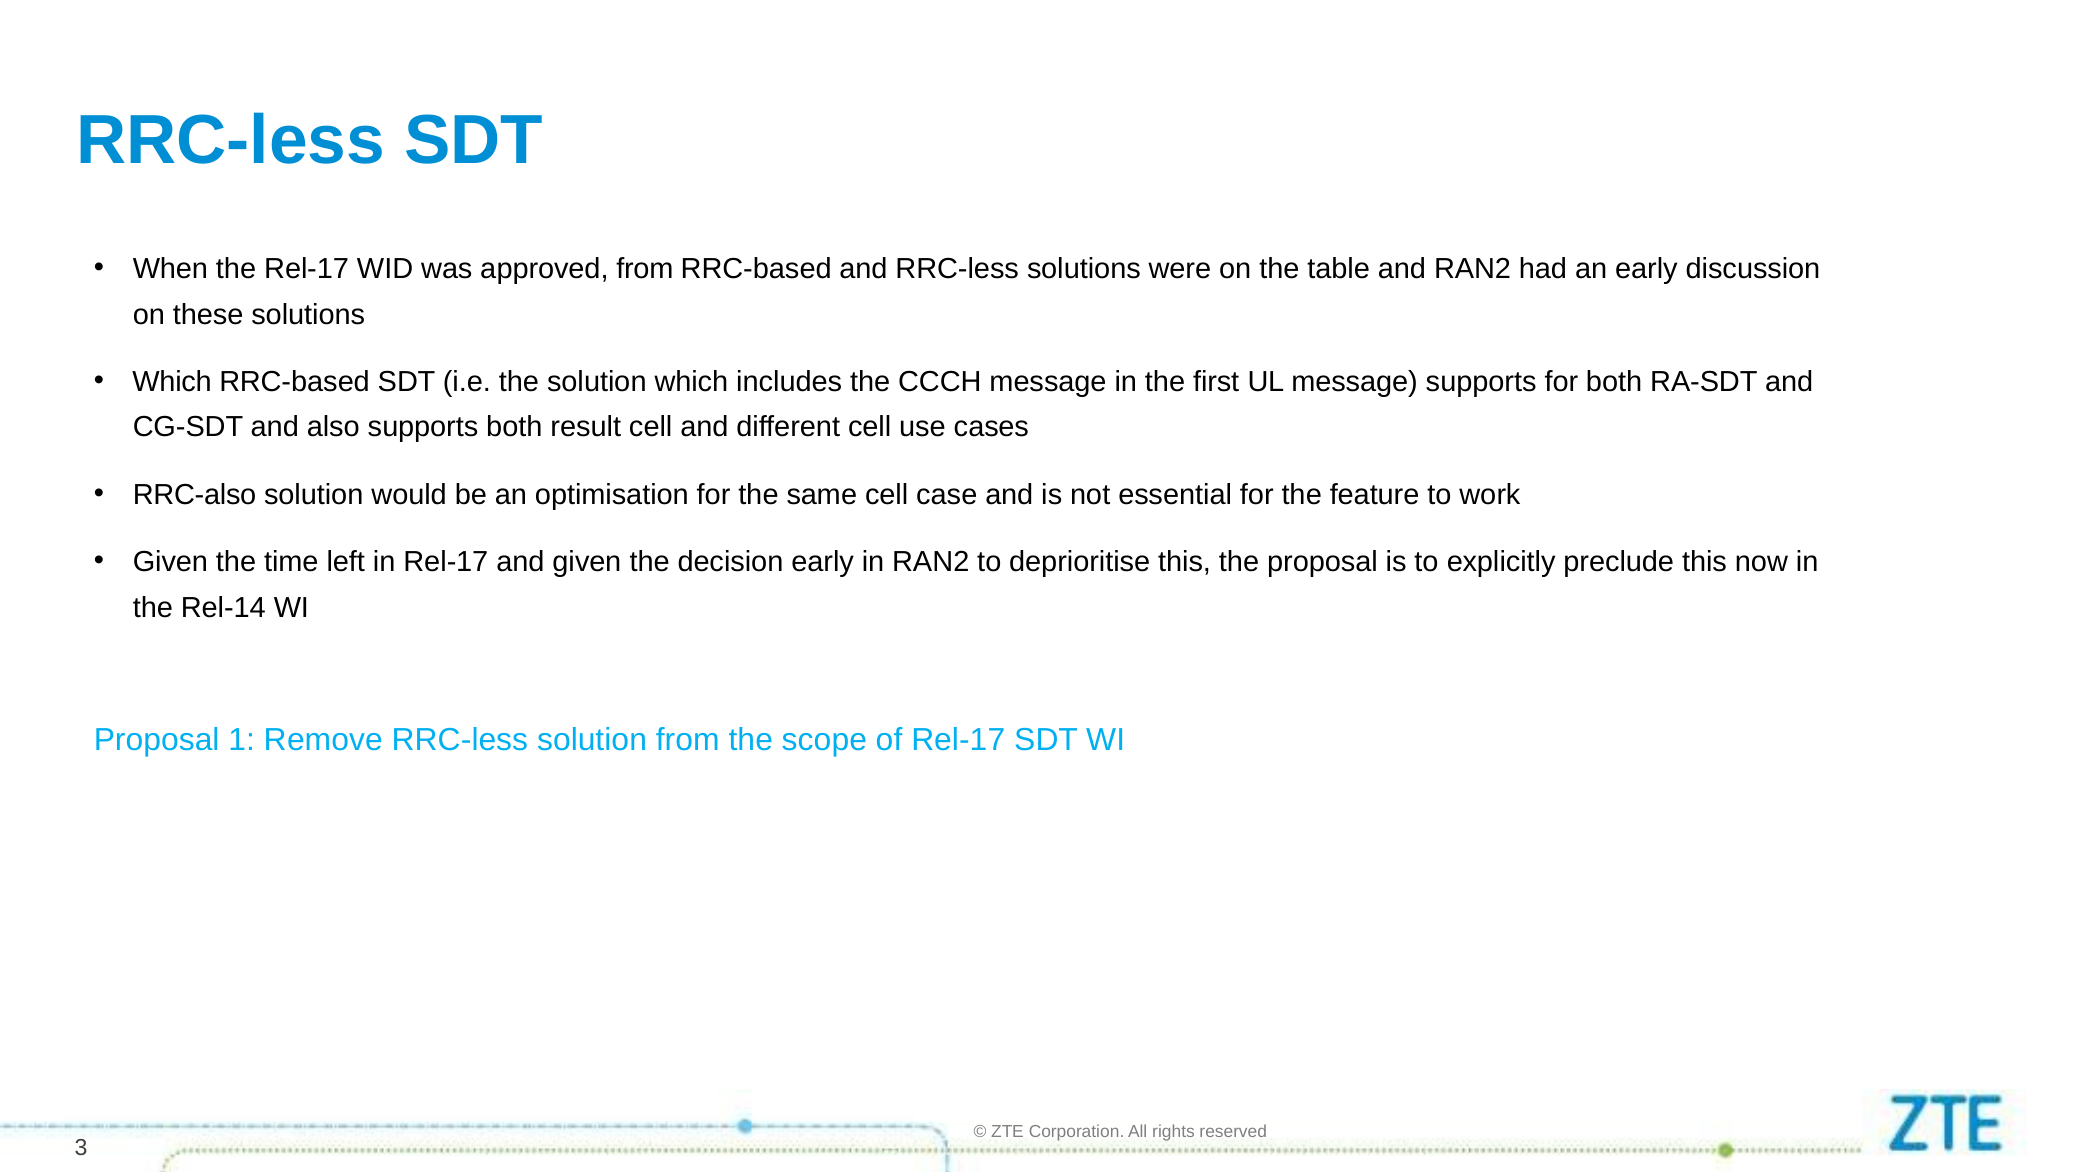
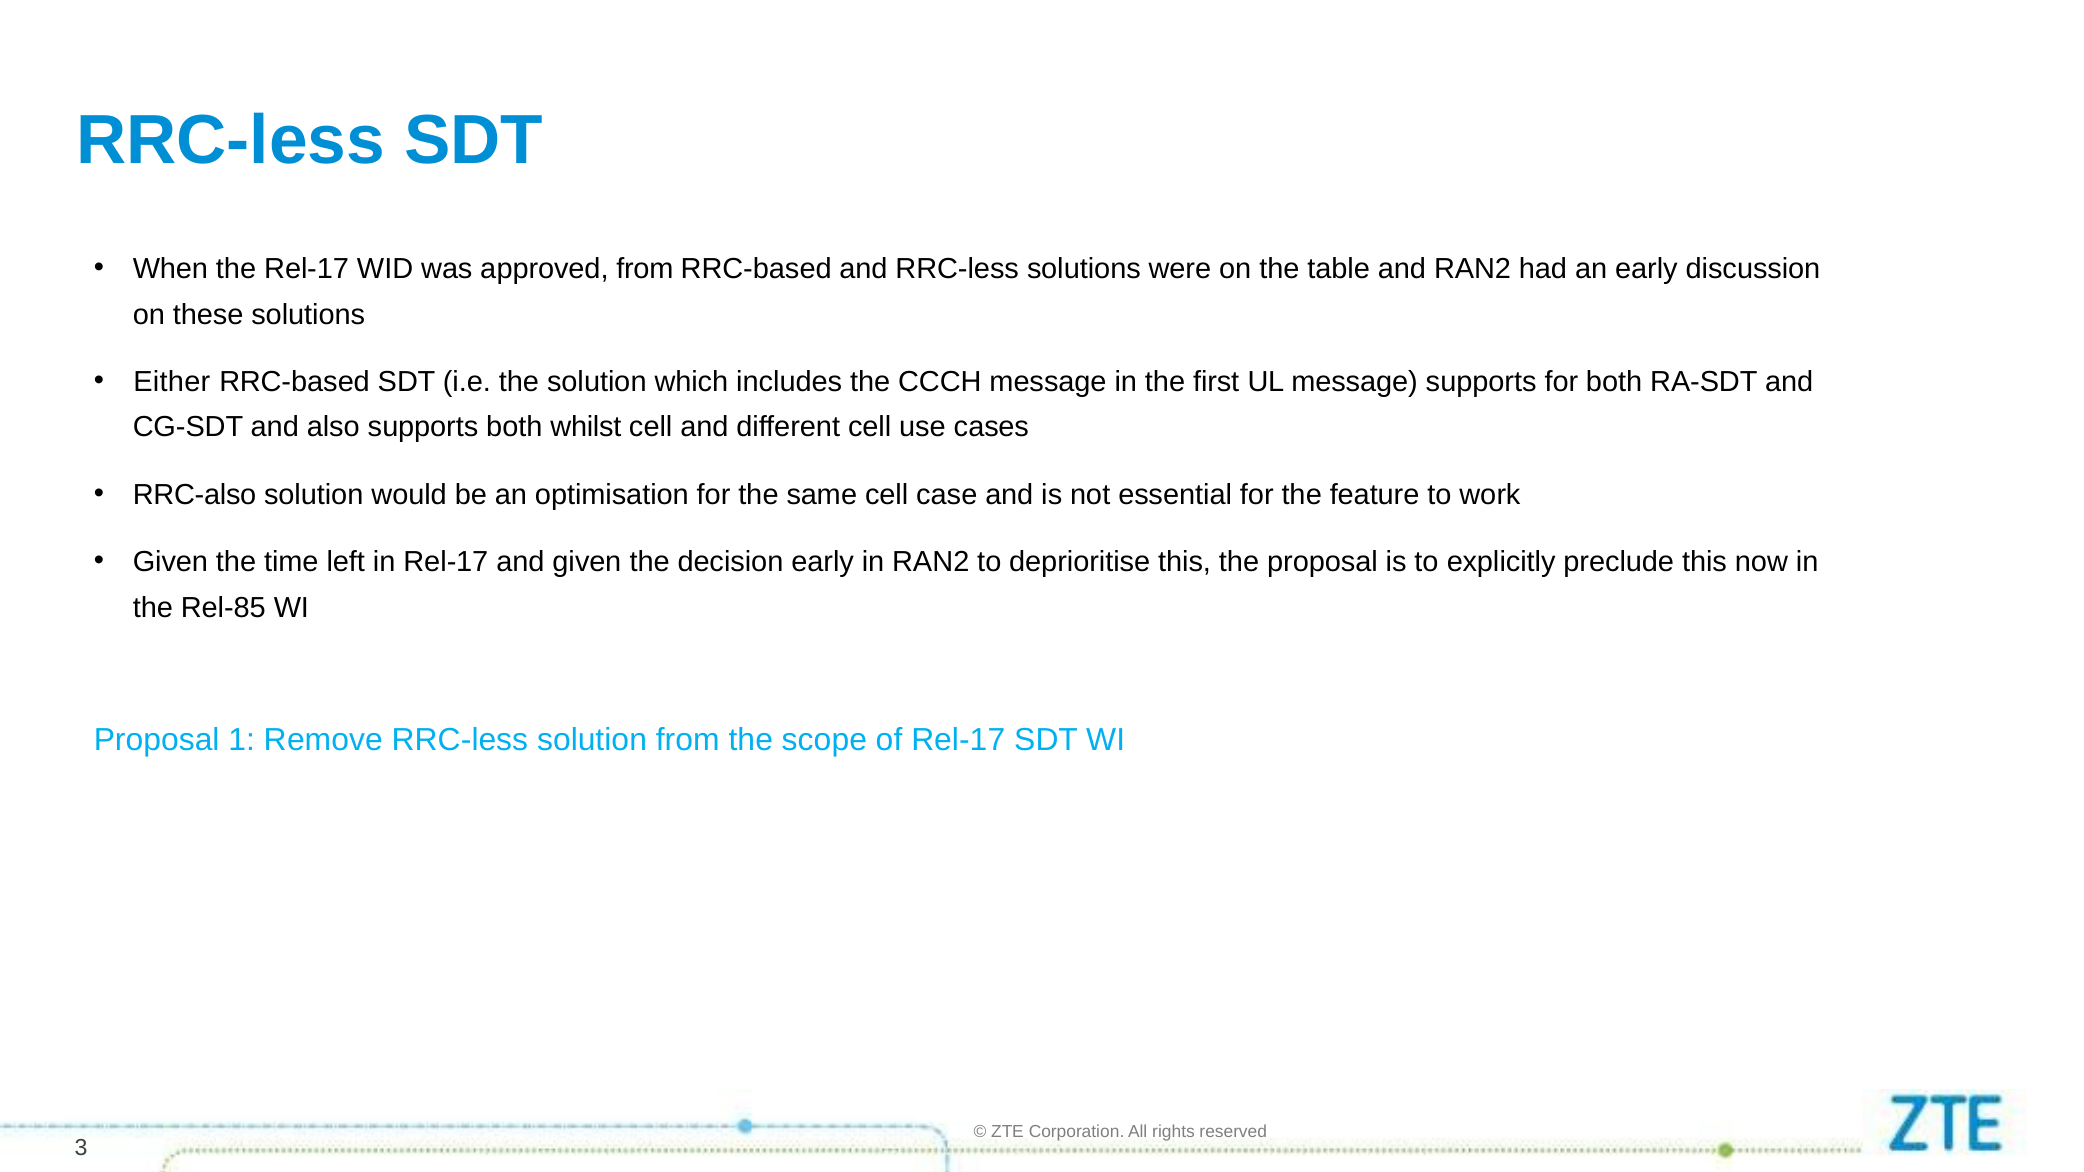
Which at (172, 382): Which -> Either
result: result -> whilst
Rel-14: Rel-14 -> Rel-85
